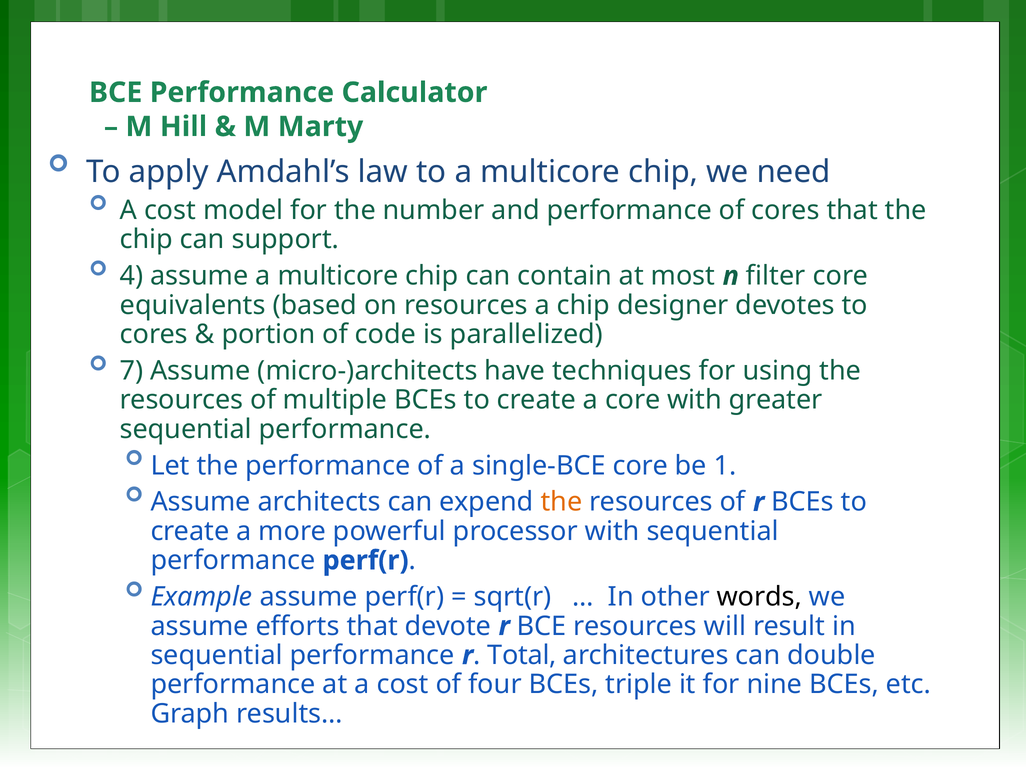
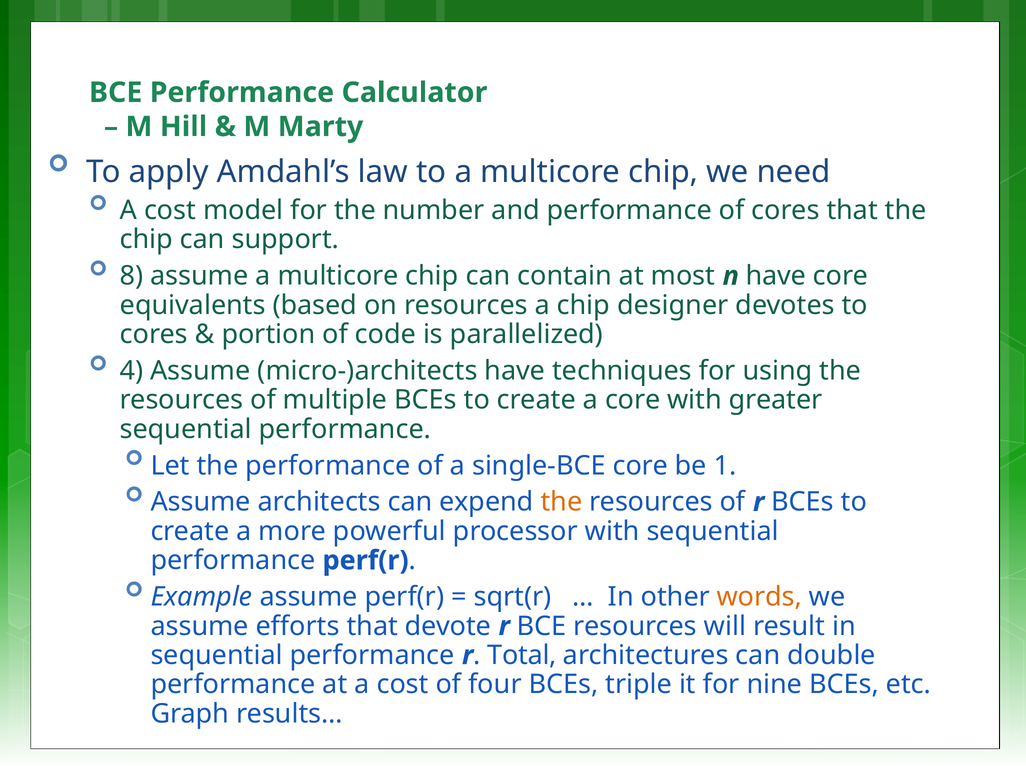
4: 4 -> 8
n filter: filter -> have
7: 7 -> 4
words colour: black -> orange
